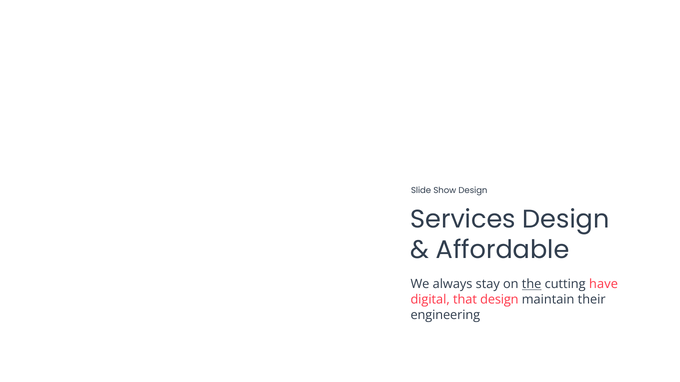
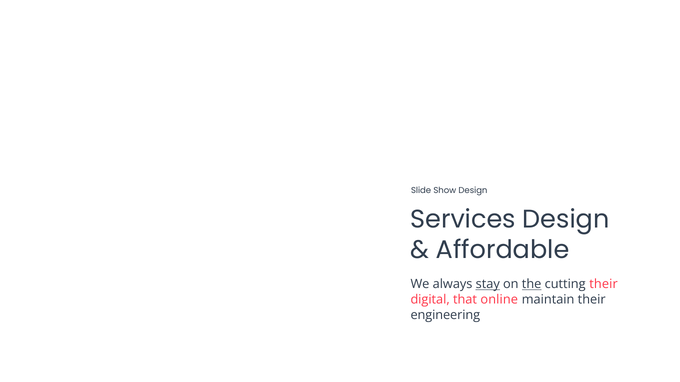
stay underline: none -> present
cutting have: have -> their
that design: design -> online
